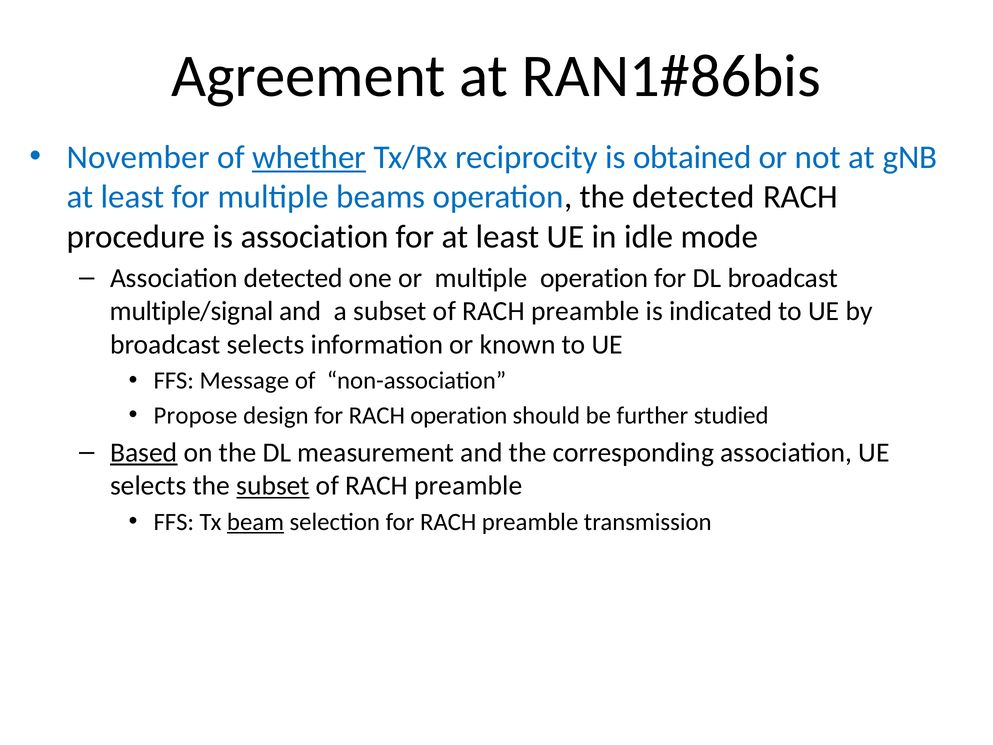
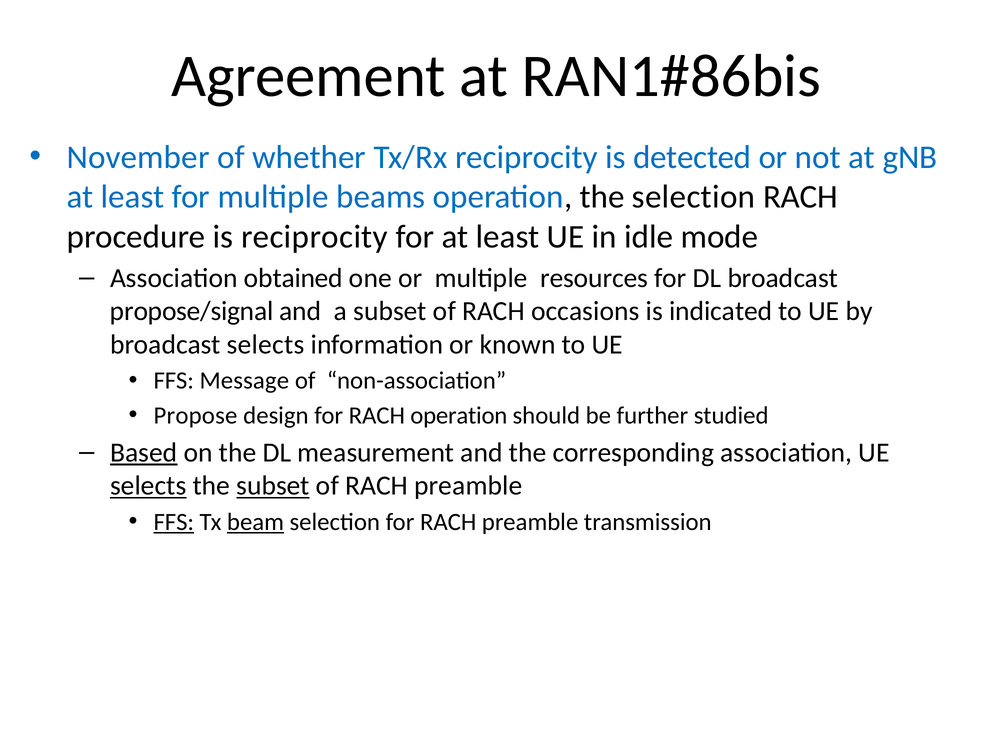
whether underline: present -> none
obtained: obtained -> detected
the detected: detected -> selection
is association: association -> reciprocity
Association detected: detected -> obtained
multiple operation: operation -> resources
multiple/signal: multiple/signal -> propose/signal
preamble at (585, 311): preamble -> occasions
selects at (148, 486) underline: none -> present
FFS at (174, 522) underline: none -> present
